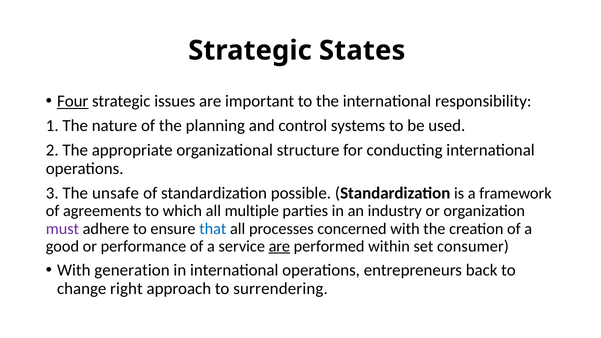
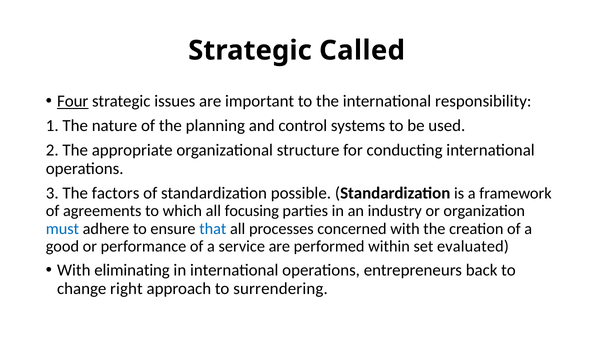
States: States -> Called
unsafe: unsafe -> factors
multiple: multiple -> focusing
must colour: purple -> blue
are at (279, 246) underline: present -> none
consumer: consumer -> evaluated
generation: generation -> eliminating
